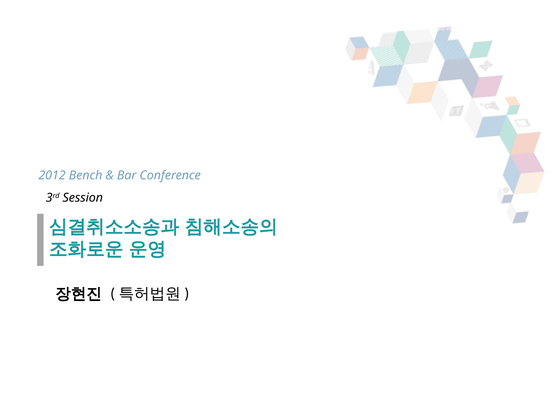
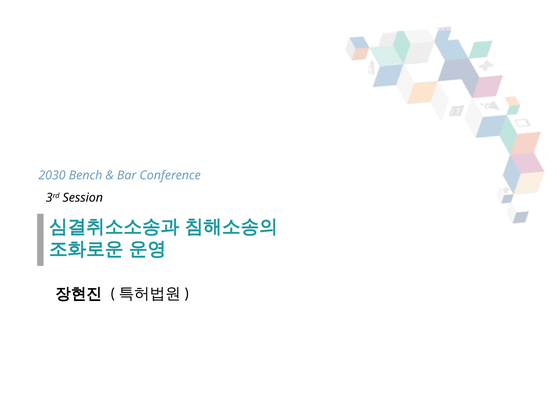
2012: 2012 -> 2030
